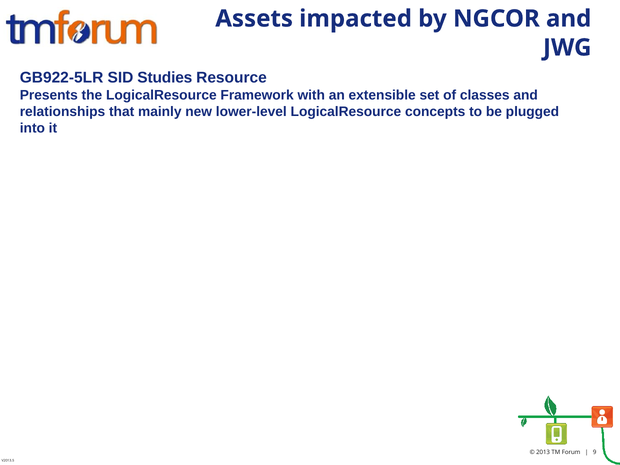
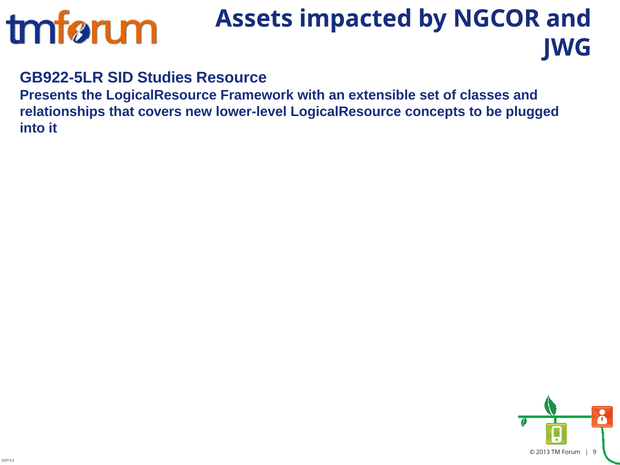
mainly: mainly -> covers
